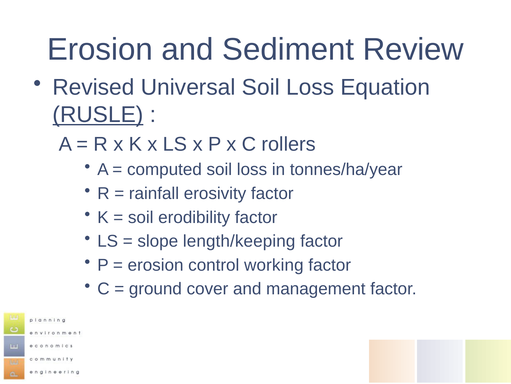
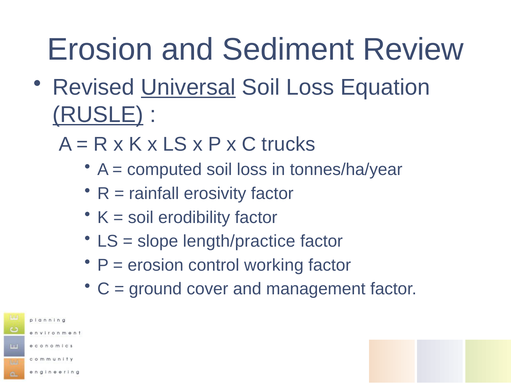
Universal underline: none -> present
rollers: rollers -> trucks
length/keeping: length/keeping -> length/practice
